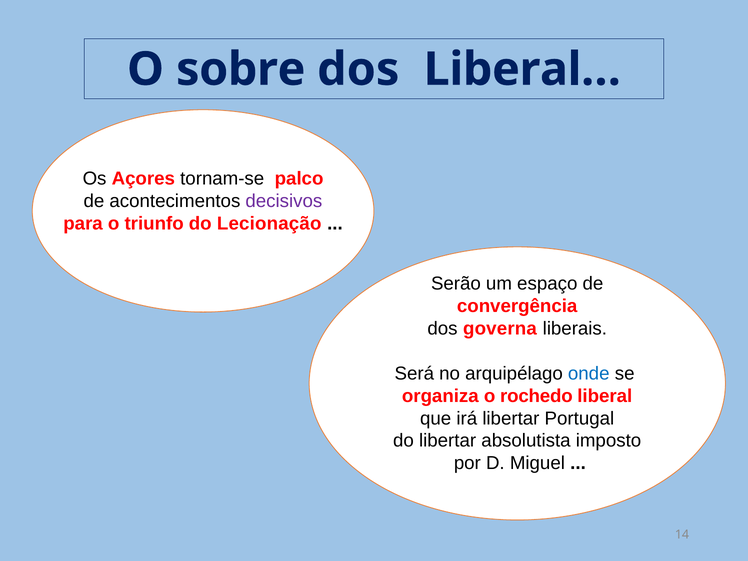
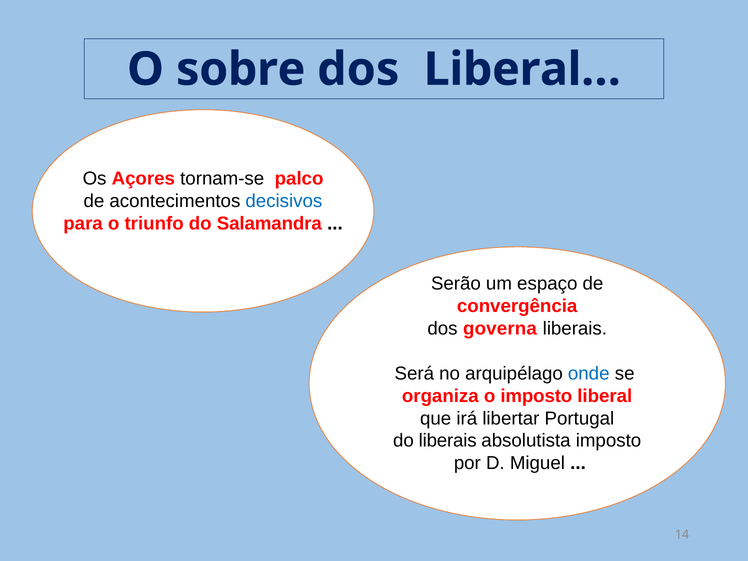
decisivos colour: purple -> blue
Lecionação: Lecionação -> Salamandra
o rochedo: rochedo -> imposto
do libertar: libertar -> liberais
